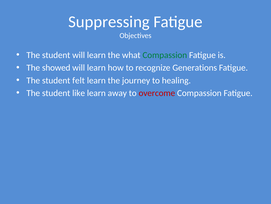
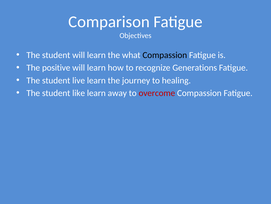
Suppressing: Suppressing -> Comparison
Compassion at (165, 55) colour: green -> black
showed: showed -> positive
felt: felt -> live
